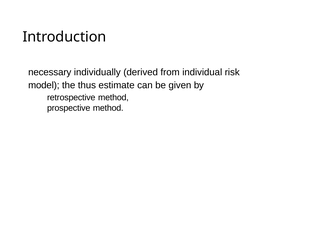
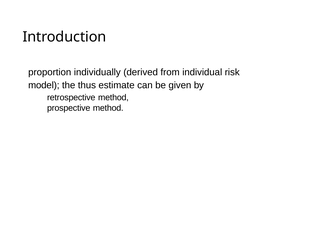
necessary: necessary -> proportion
